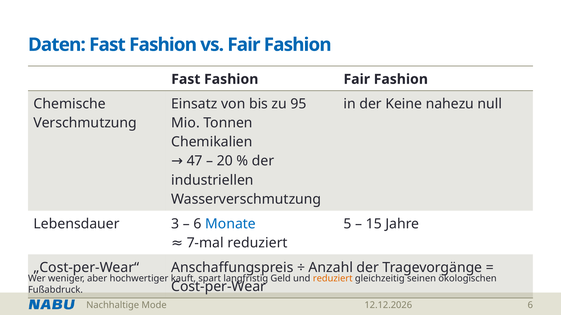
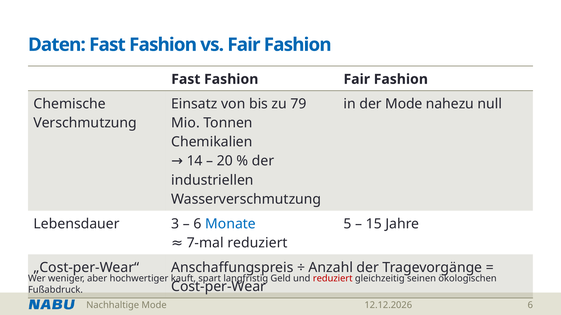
95: 95 -> 79
der Keine: Keine -> Mode
47: 47 -> 14
reduziert at (333, 279) colour: orange -> red
